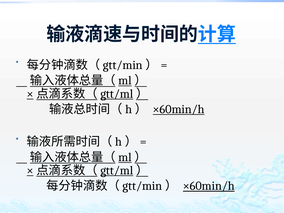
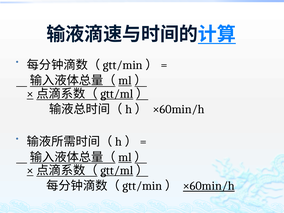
×60min/h at (179, 109) underline: present -> none
